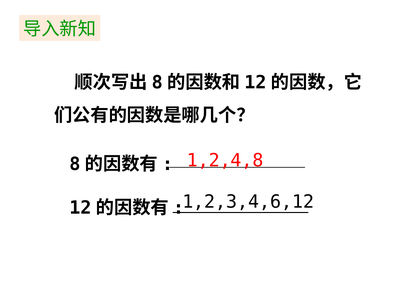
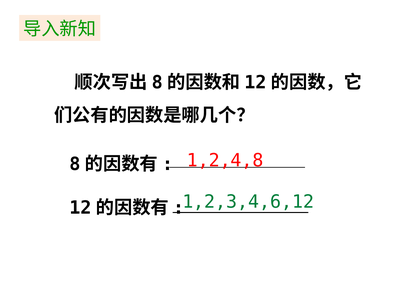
1,2,3,4,6,12 colour: black -> green
